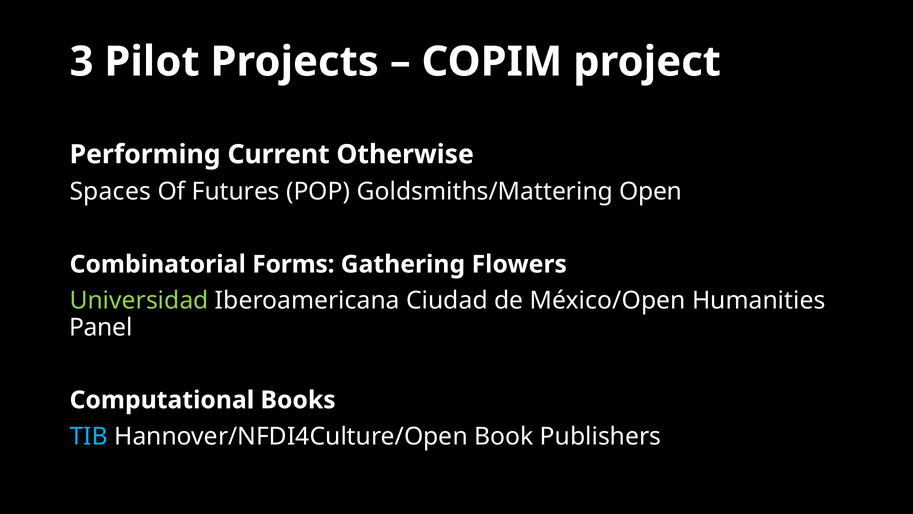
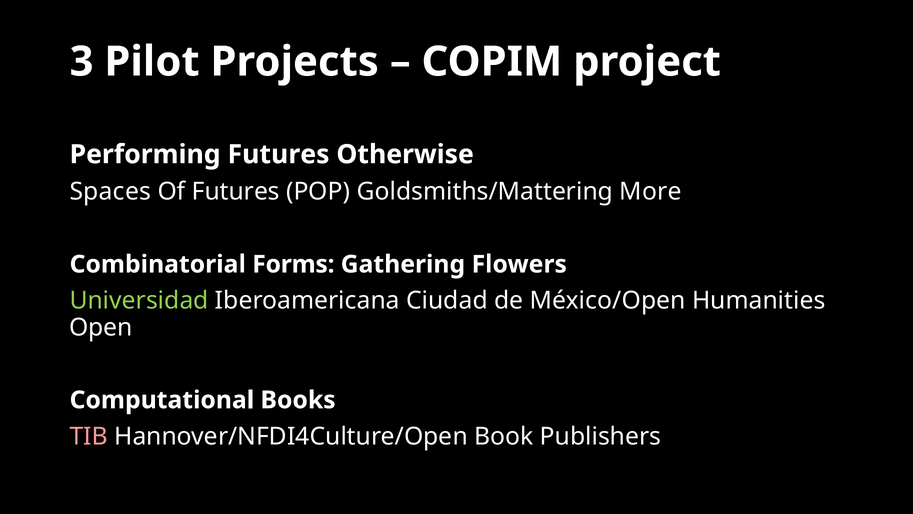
Performing Current: Current -> Futures
Open: Open -> More
Panel: Panel -> Open
TIB colour: light blue -> pink
